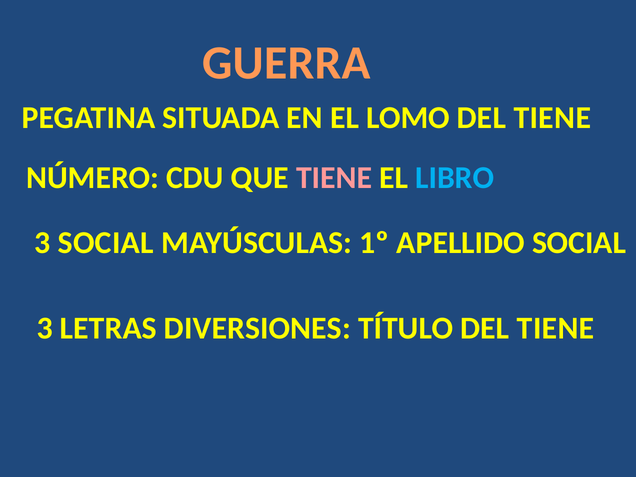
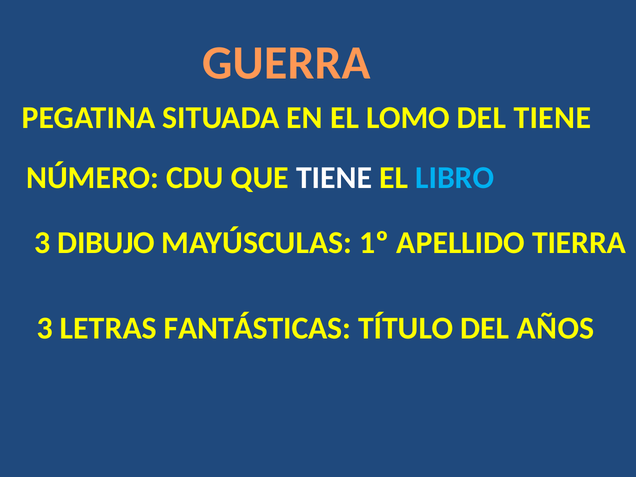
TIENE at (334, 178) colour: pink -> white
3 SOCIAL: SOCIAL -> DIBUJO
APELLIDO SOCIAL: SOCIAL -> TIERRA
DIVERSIONES: DIVERSIONES -> FANTÁSTICAS
TÍTULO DEL TIENE: TIENE -> AÑOS
